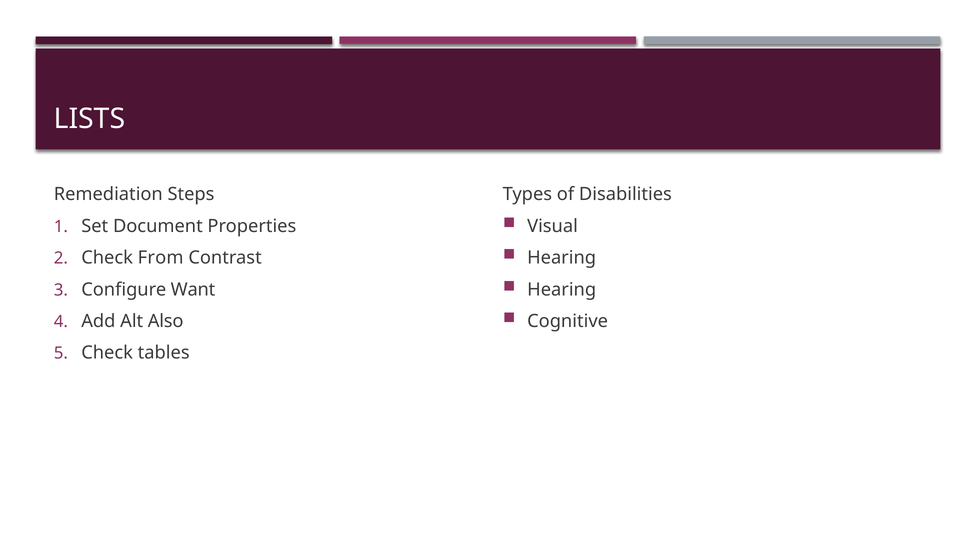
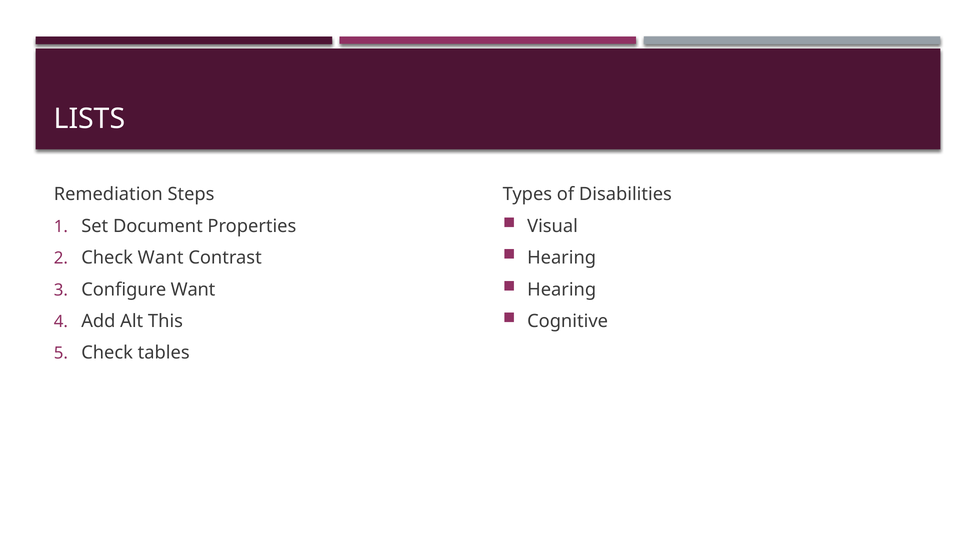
Check From: From -> Want
Also: Also -> This
